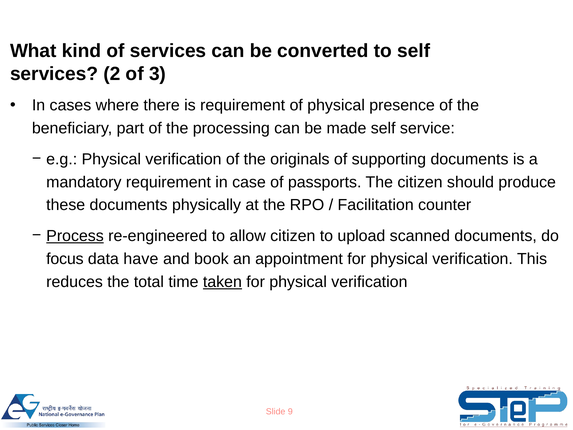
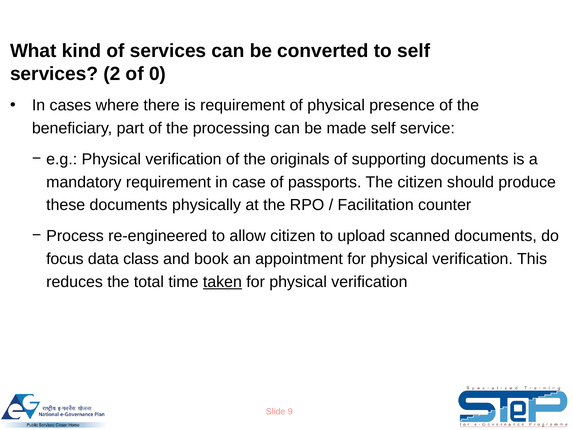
3: 3 -> 0
Process underline: present -> none
have: have -> class
